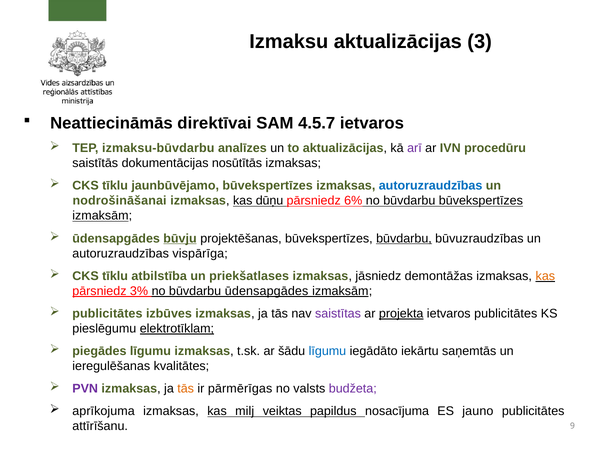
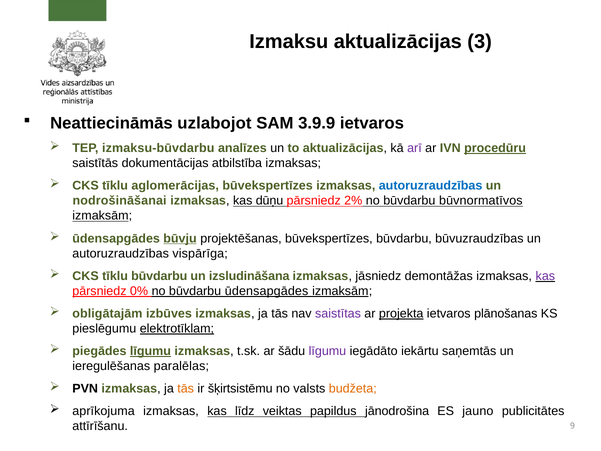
direktīvai: direktīvai -> uzlabojot
4.5.7: 4.5.7 -> 3.9.9
procedūru underline: none -> present
nosūtītās: nosūtītās -> atbilstība
jaunbūvējamo: jaunbūvējamo -> aglomerācijas
6%: 6% -> 2%
būvdarbu būvekspertīzes: būvekspertīzes -> būvnormatīvos
būvdarbu at (404, 238) underline: present -> none
tīklu atbilstība: atbilstība -> būvdarbu
priekšatlases: priekšatlases -> izsludināšana
kas at (545, 276) colour: orange -> purple
3%: 3% -> 0%
publicitātes at (107, 313): publicitātes -> obligātajām
ietvaros publicitātes: publicitātes -> plānošanas
līgumu at (150, 351) underline: none -> present
līgumu at (327, 351) colour: blue -> purple
kvalitātes: kvalitātes -> paralēlas
PVN colour: purple -> black
pārmērīgas: pārmērīgas -> šķirtsistēmu
budžeta colour: purple -> orange
milj: milj -> līdz
nosacījuma: nosacījuma -> jānodrošina
